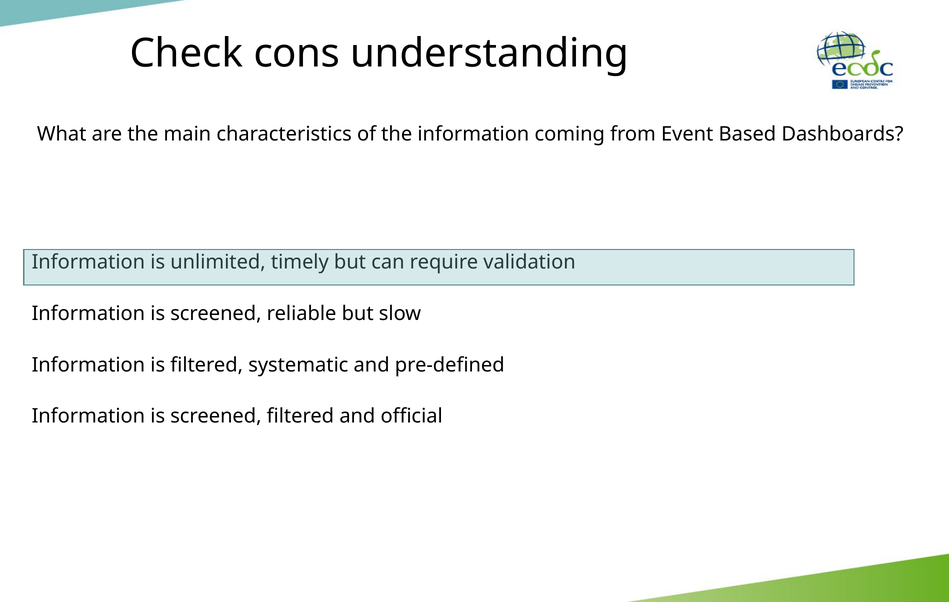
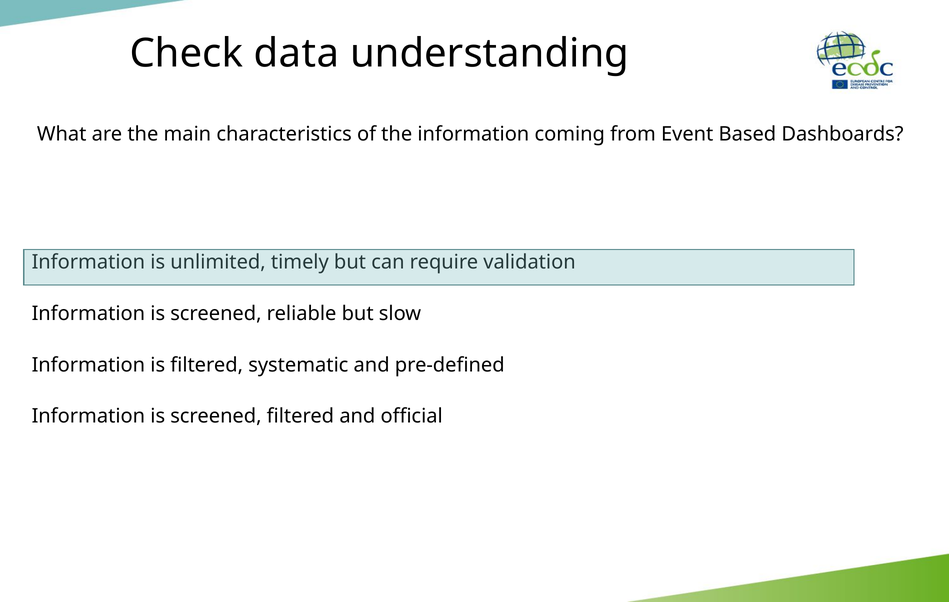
cons: cons -> data
